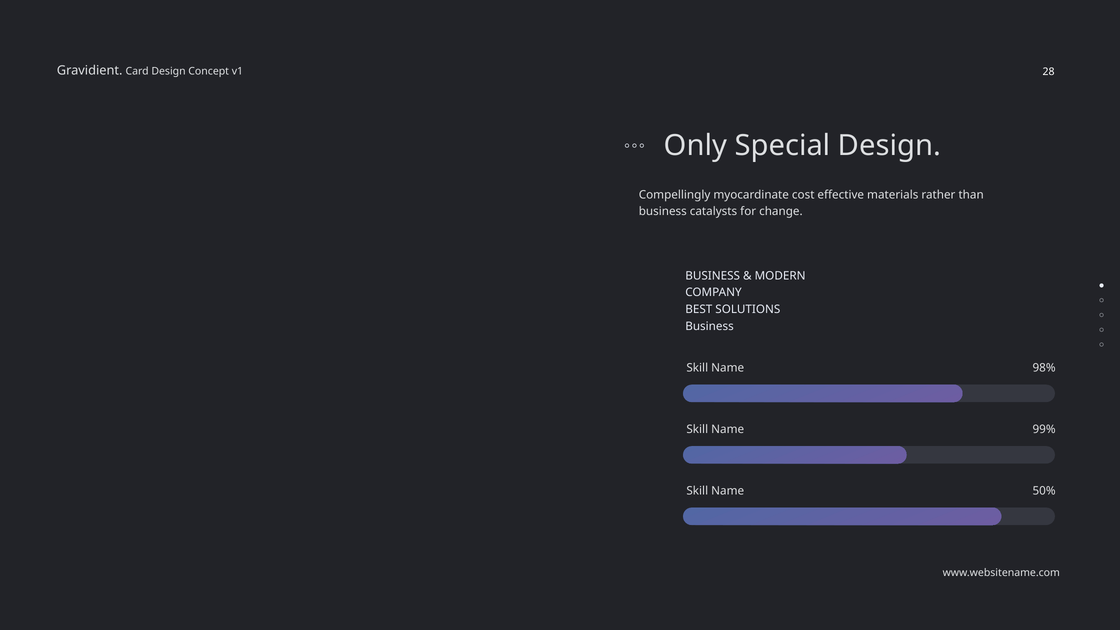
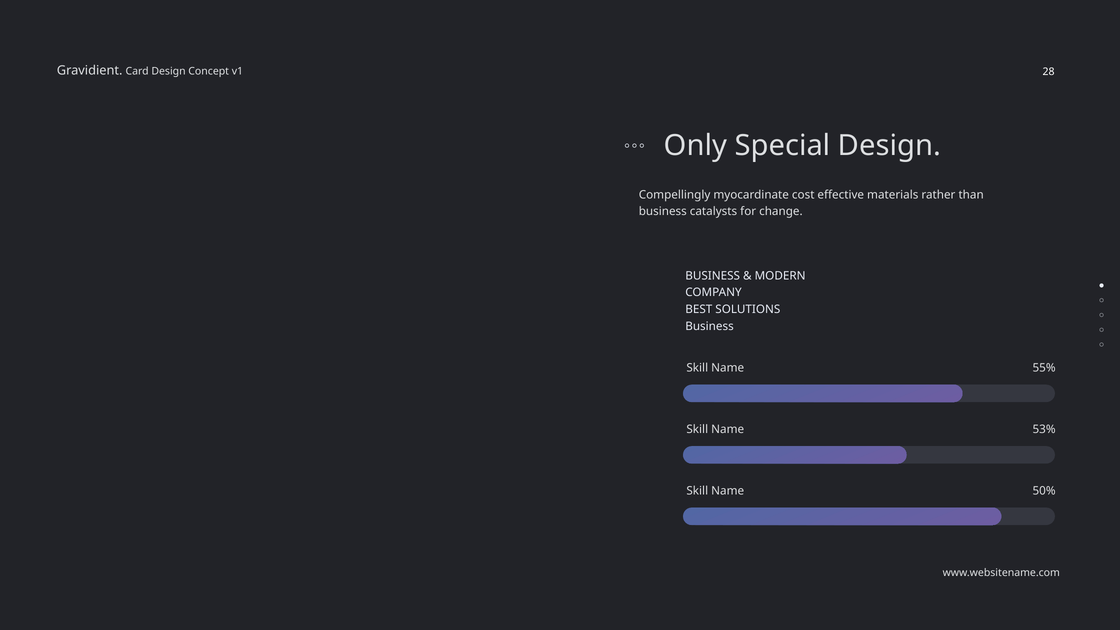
98%: 98% -> 55%
99%: 99% -> 53%
